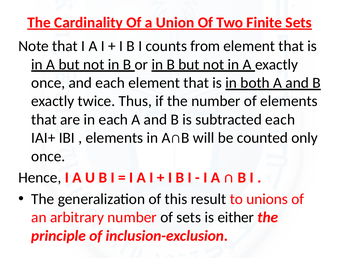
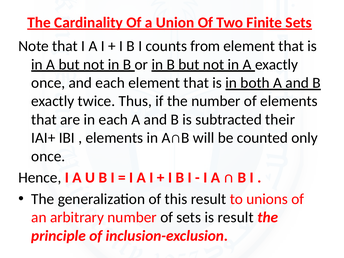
subtracted each: each -> their
is either: either -> result
